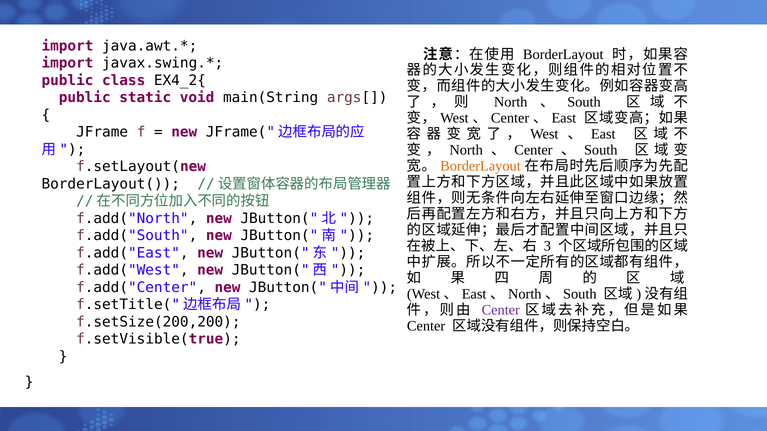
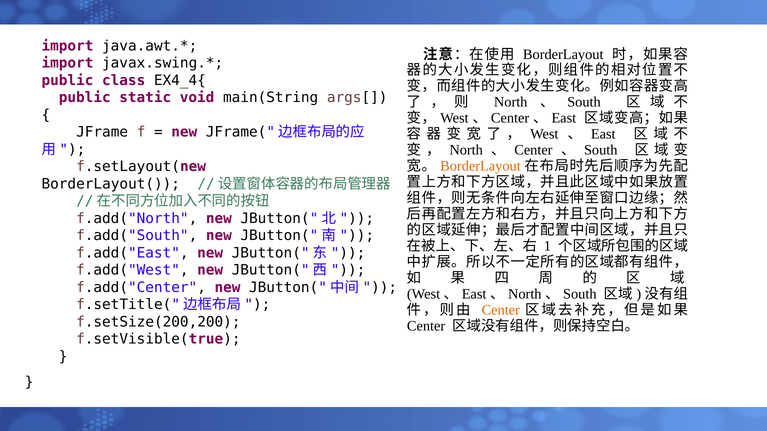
EX4_2{: EX4_2{ -> EX4_4{
3: 3 -> 1
Center at (501, 310) colour: purple -> orange
